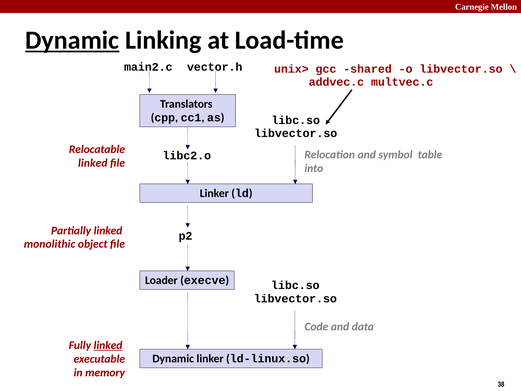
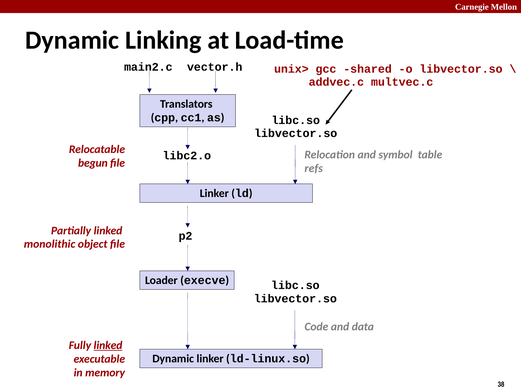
Dynamic at (72, 40) underline: present -> none
linked at (93, 163): linked -> begun
into: into -> refs
